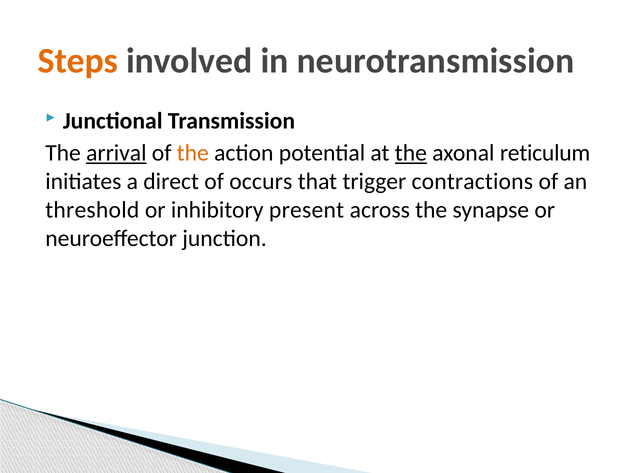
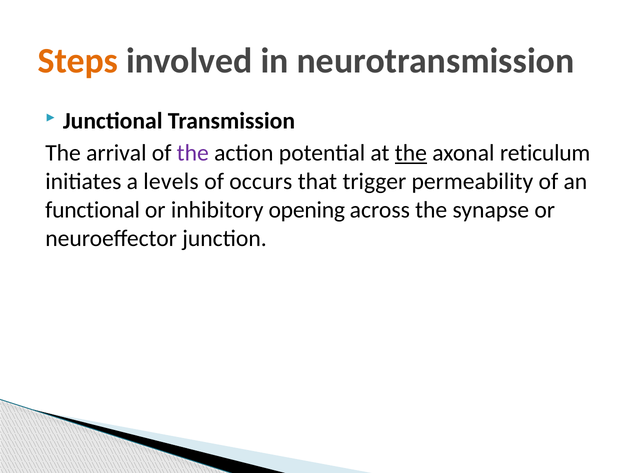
arrival underline: present -> none
the at (193, 153) colour: orange -> purple
direct: direct -> levels
contractions: contractions -> permeability
threshold: threshold -> functional
present: present -> opening
